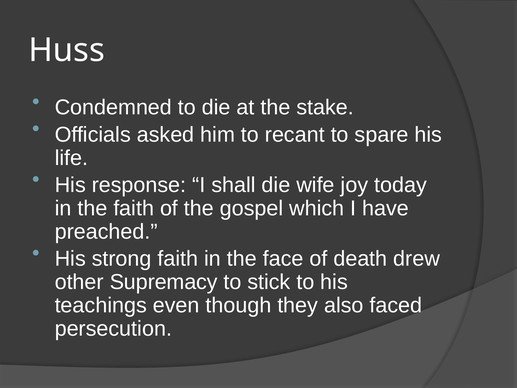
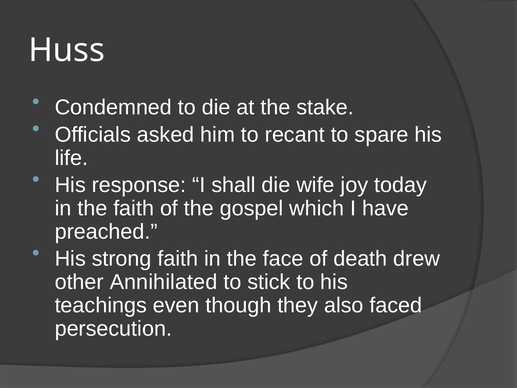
Supremacy: Supremacy -> Annihilated
